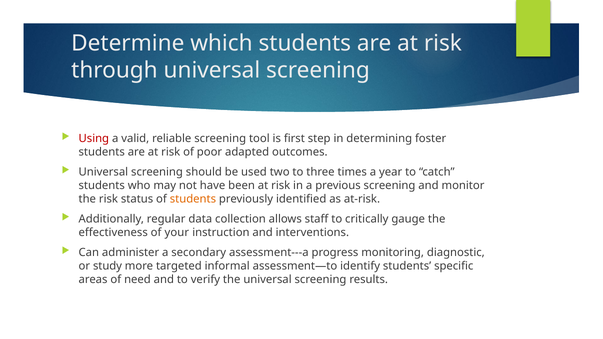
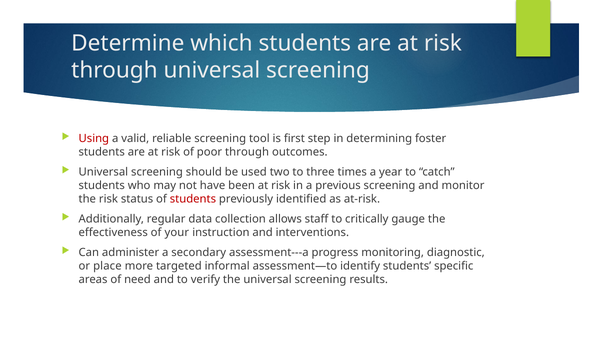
poor adapted: adapted -> through
students at (193, 199) colour: orange -> red
study: study -> place
